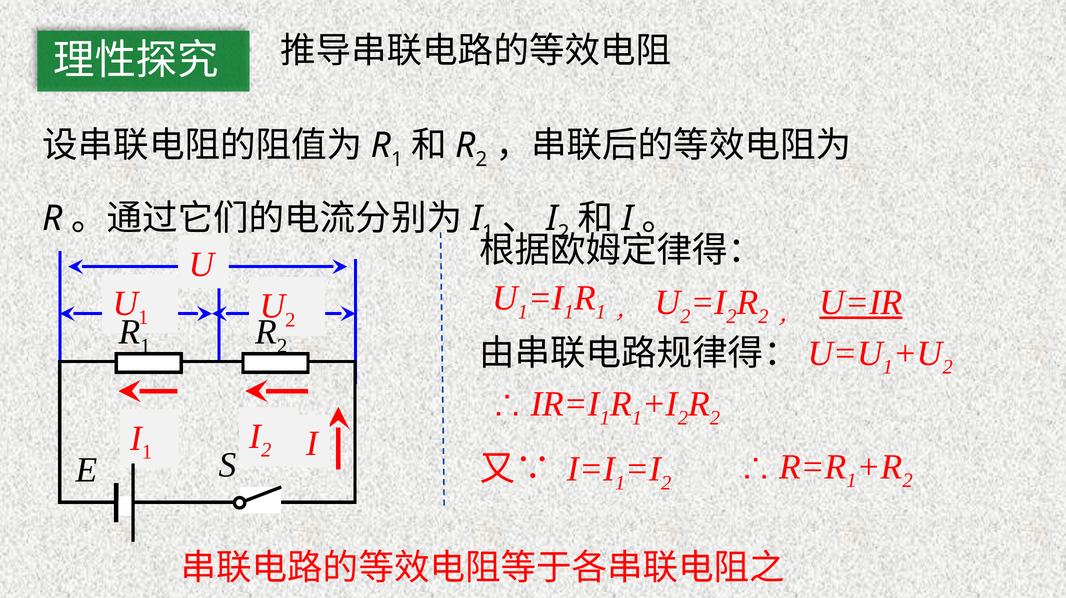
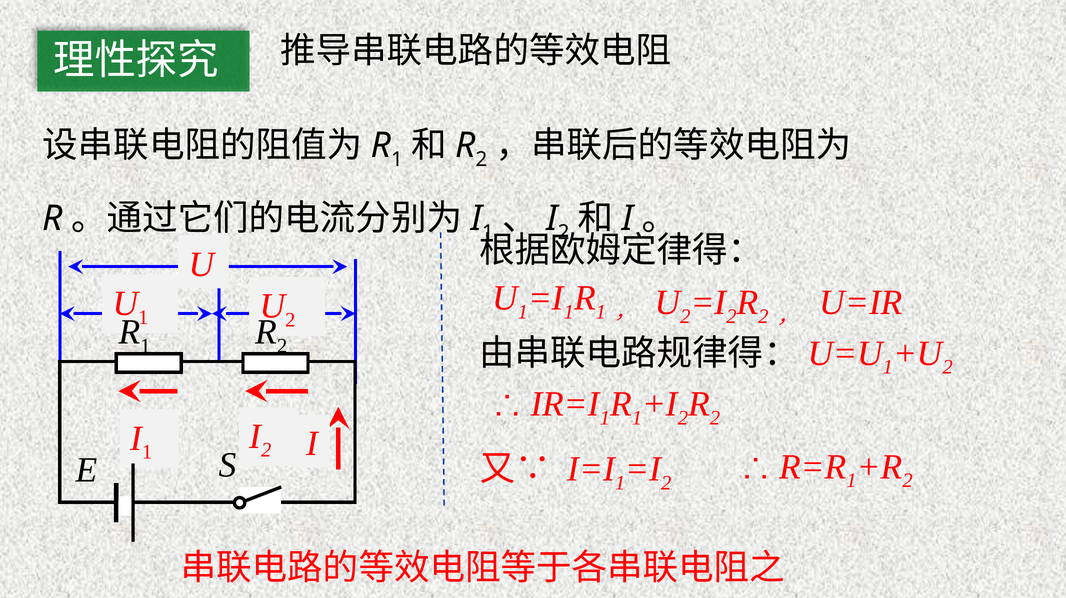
U=IR underline: present -> none
